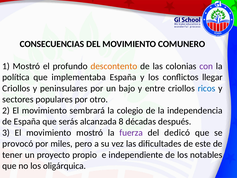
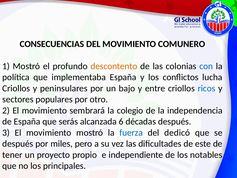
con colour: purple -> blue
llegar: llegar -> lucha
8: 8 -> 6
fuerza colour: purple -> blue
provocó at (18, 144): provocó -> después
oligárquica: oligárquica -> principales
